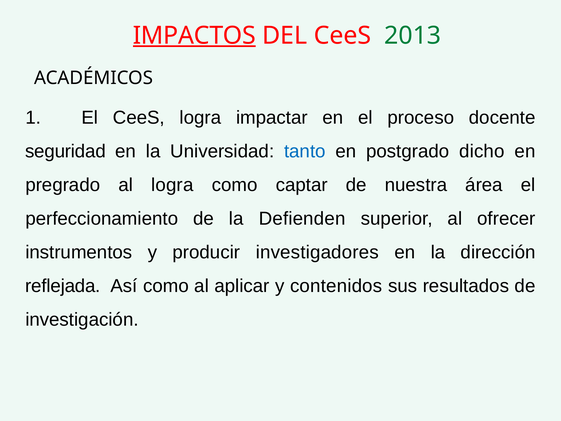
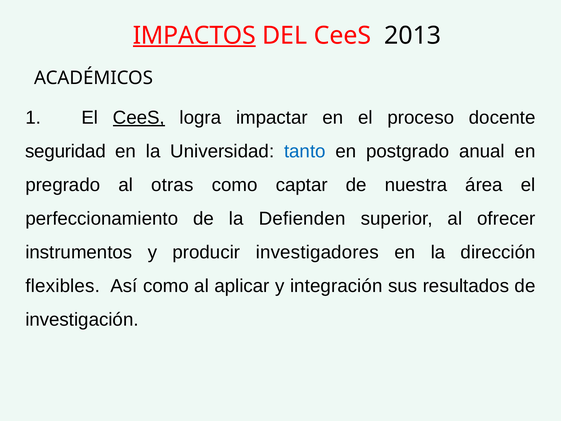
2013 colour: green -> black
CeeS at (139, 118) underline: none -> present
dicho: dicho -> anual
al logra: logra -> otras
reflejada: reflejada -> flexibles
contenidos: contenidos -> integración
